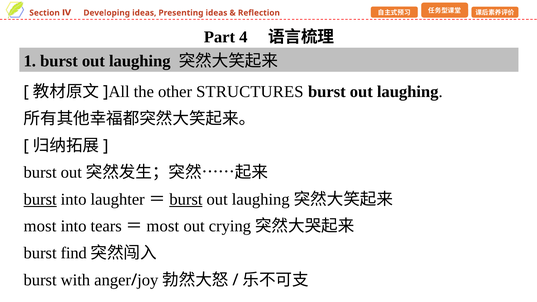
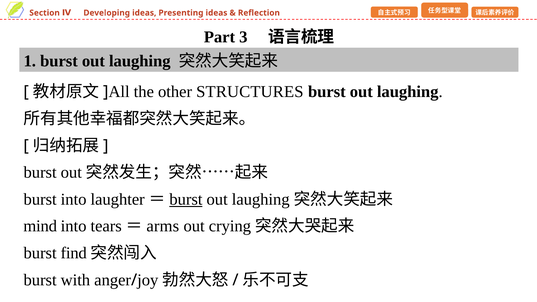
4: 4 -> 3
burst at (40, 199) underline: present -> none
most at (40, 226): most -> mind
most at (163, 226): most -> arms
